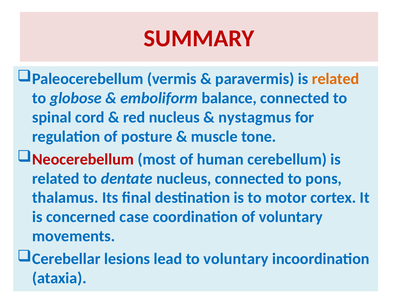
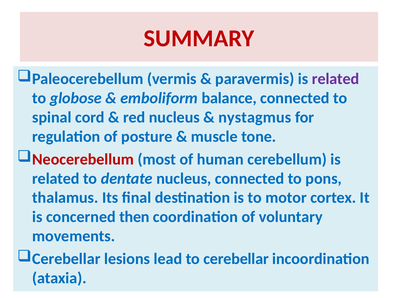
related at (336, 79) colour: orange -> purple
case: case -> then
to voluntary: voluntary -> cerebellar
